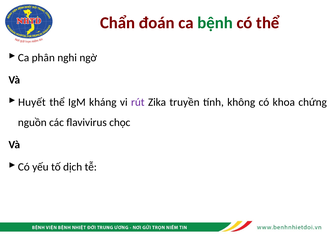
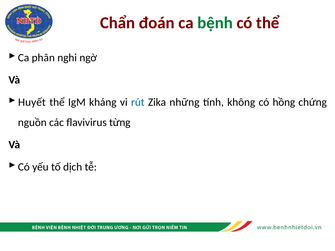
rút colour: purple -> blue
truyền: truyền -> những
khoa: khoa -> hồng
chọc: chọc -> từng
